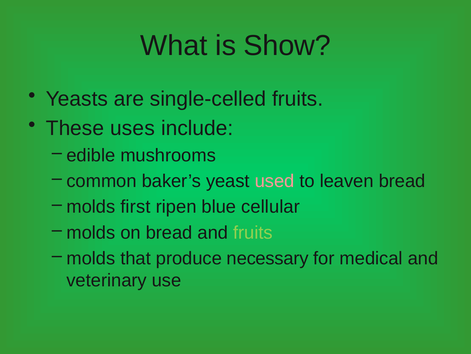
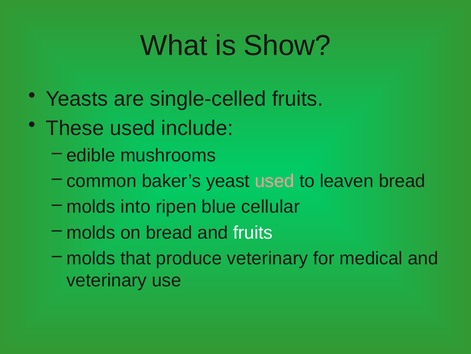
These uses: uses -> used
first: first -> into
fruits at (253, 232) colour: light green -> white
produce necessary: necessary -> veterinary
